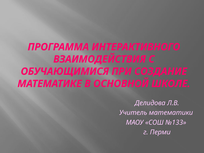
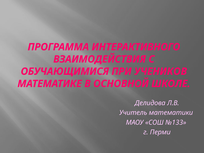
СОЗДАНИЕ: СОЗДАНИЕ -> УЧЕНИКОВ
